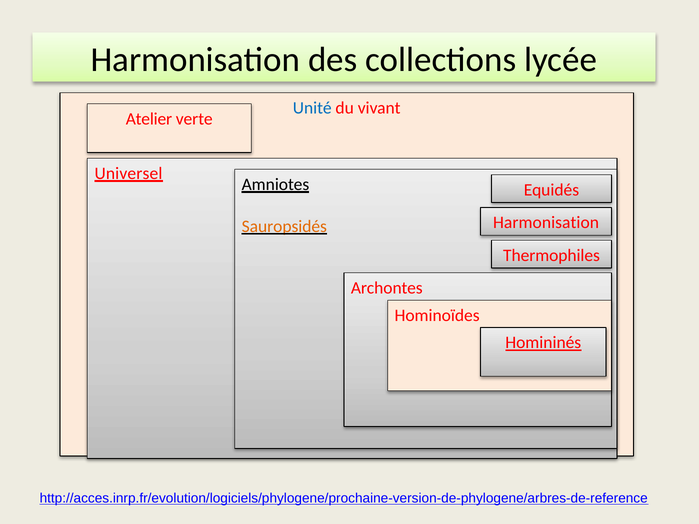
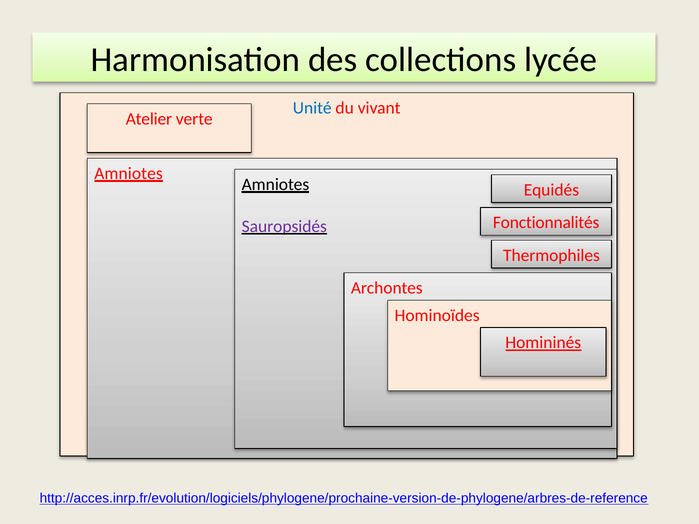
Universel at (128, 173): Universel -> Amniotes
Harmonisation at (546, 223): Harmonisation -> Fonctionnalités
Sauropsidés colour: orange -> purple
